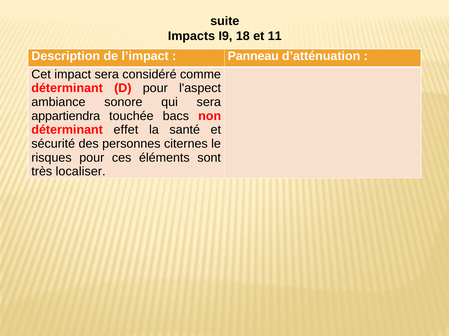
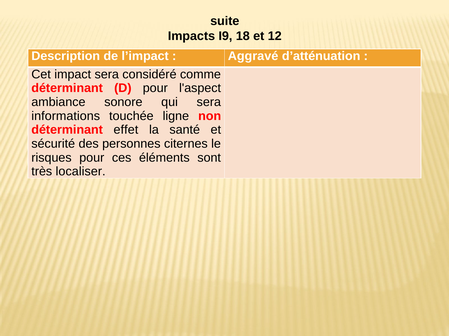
11: 11 -> 12
Panneau: Panneau -> Aggravé
appartiendra: appartiendra -> informations
bacs: bacs -> ligne
